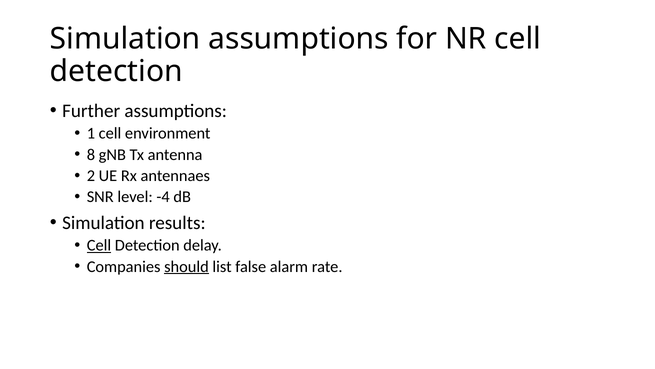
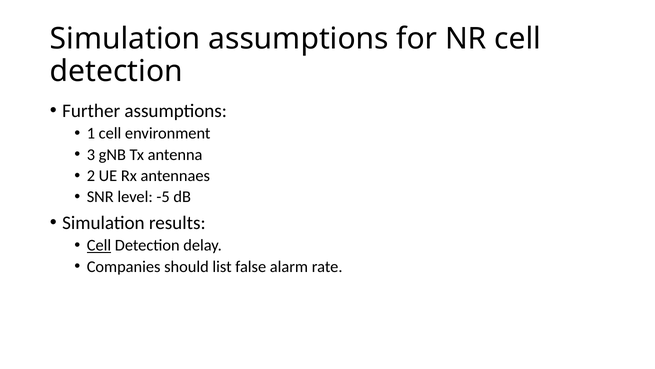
8: 8 -> 3
-4: -4 -> -5
should underline: present -> none
